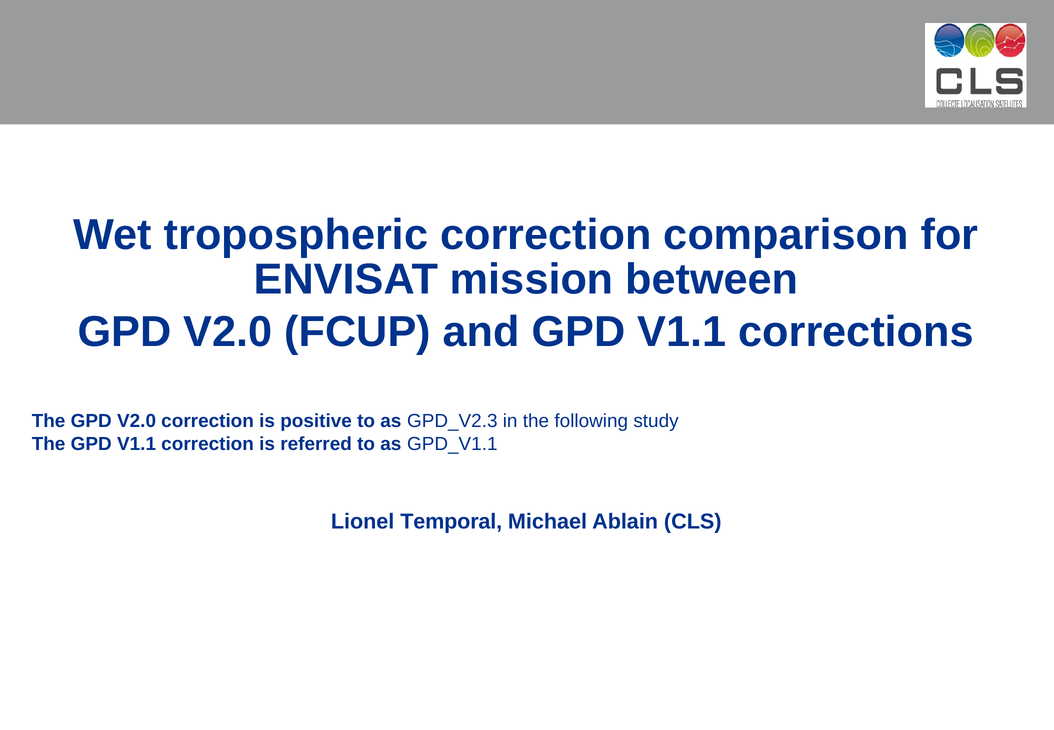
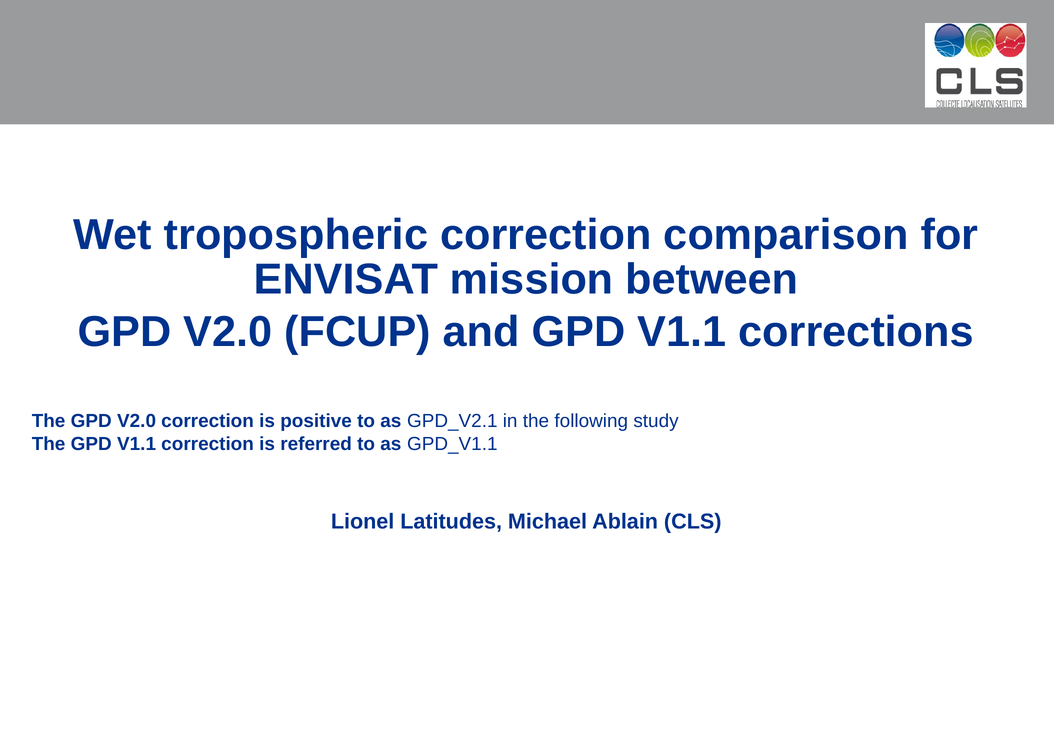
GPD_V2.3: GPD_V2.3 -> GPD_V2.1
Temporal: Temporal -> Latitudes
